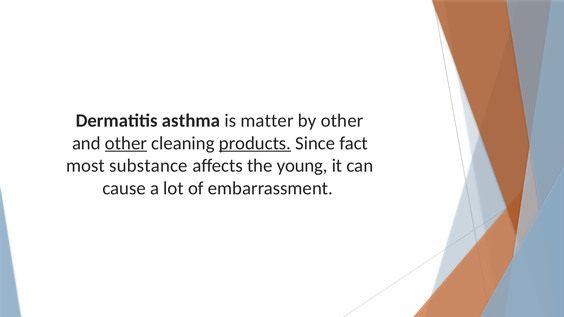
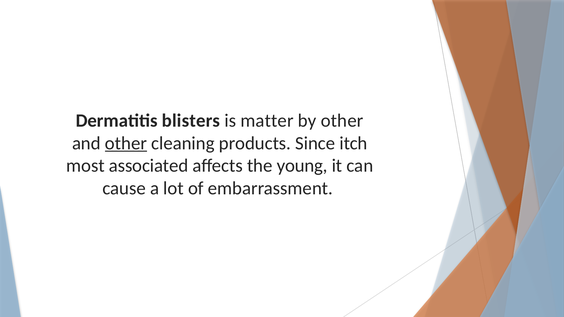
asthma: asthma -> blisters
products underline: present -> none
fact: fact -> itch
substance: substance -> associated
